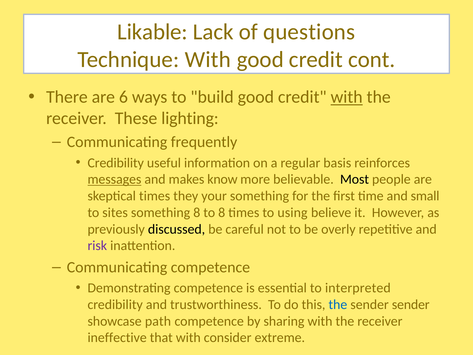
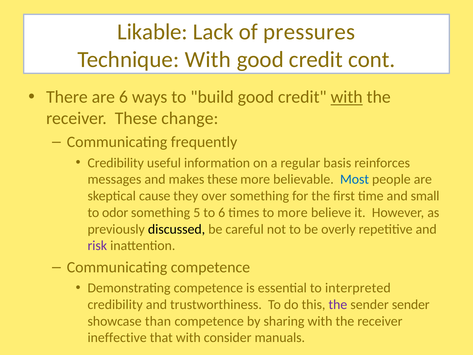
questions: questions -> pressures
lighting: lighting -> change
messages underline: present -> none
makes know: know -> these
Most colour: black -> blue
skeptical times: times -> cause
your: your -> over
sites: sites -> odor
something 8: 8 -> 5
to 8: 8 -> 6
to using: using -> more
the at (338, 304) colour: blue -> purple
path: path -> than
extreme: extreme -> manuals
